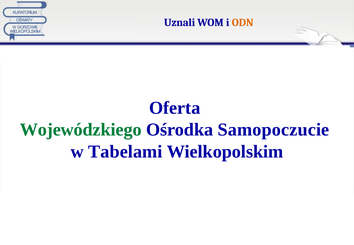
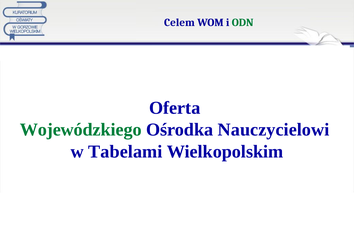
Uznali: Uznali -> Celem
ODN colour: orange -> green
Samopoczucie: Samopoczucie -> Nauczycielowi
